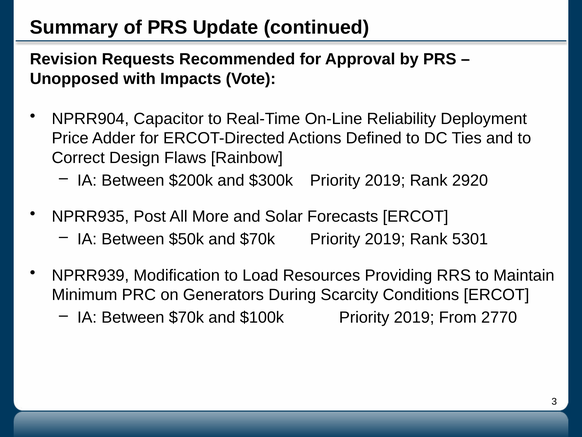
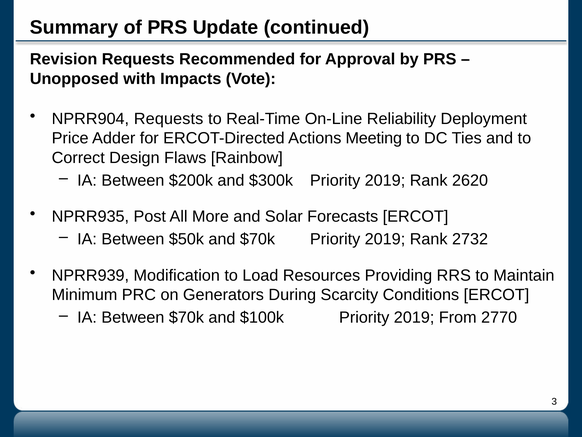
NPRR904 Capacitor: Capacitor -> Requests
Defined: Defined -> Meeting
2920: 2920 -> 2620
5301: 5301 -> 2732
